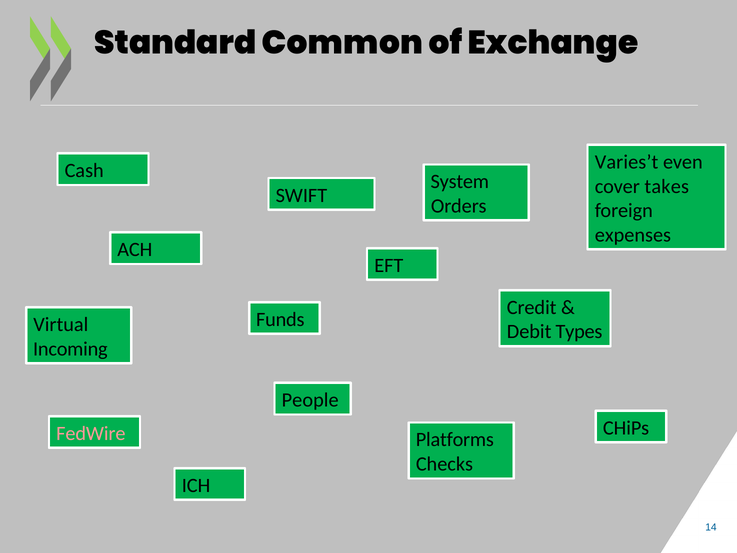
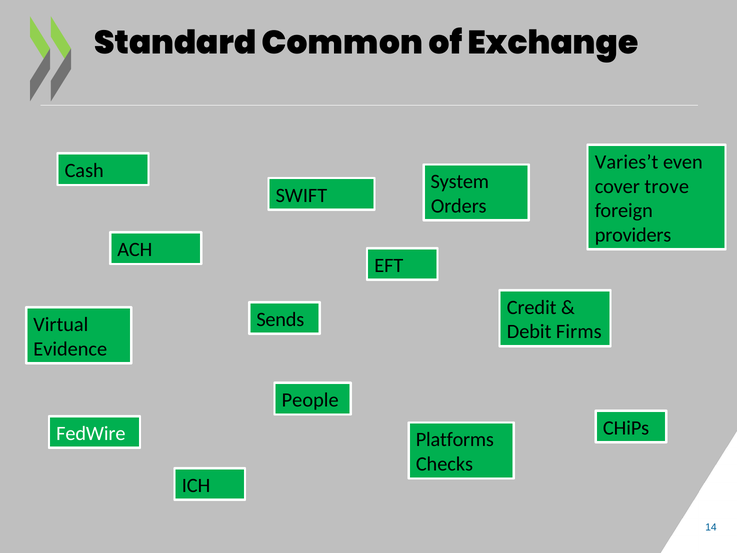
takes: takes -> trove
expenses: expenses -> providers
Funds: Funds -> Sends
Types: Types -> Firms
Incoming: Incoming -> Evidence
FedWire colour: pink -> white
